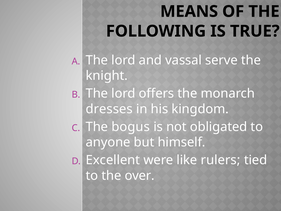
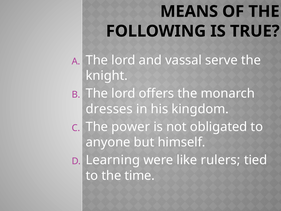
bogus: bogus -> power
Excellent: Excellent -> Learning
over: over -> time
